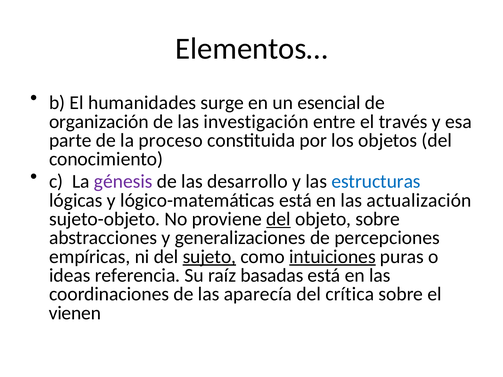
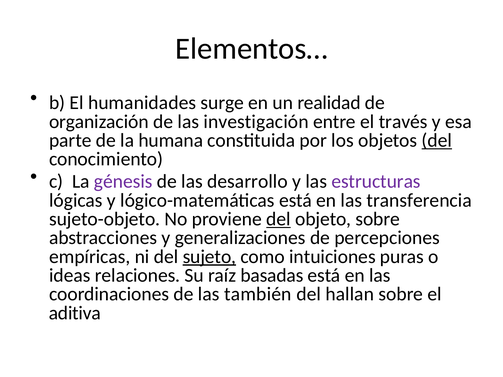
esencial: esencial -> realidad
proceso: proceso -> humana
del at (437, 140) underline: none -> present
estructuras colour: blue -> purple
actualización: actualización -> transferencia
intuiciones underline: present -> none
referencia: referencia -> relaciones
aparecía: aparecía -> también
crítica: crítica -> hallan
vienen: vienen -> aditiva
